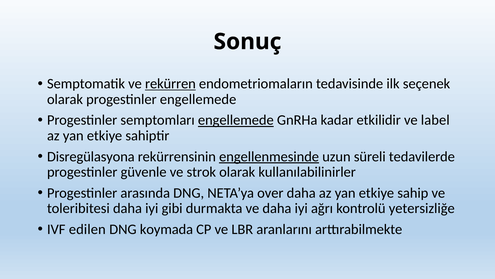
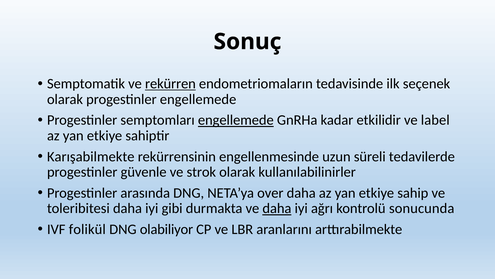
Disregülasyona: Disregülasyona -> Karışabilmekte
engellenmesinde underline: present -> none
daha at (277, 208) underline: none -> present
yetersizliğe: yetersizliğe -> sonucunda
edilen: edilen -> folikül
koymada: koymada -> olabiliyor
